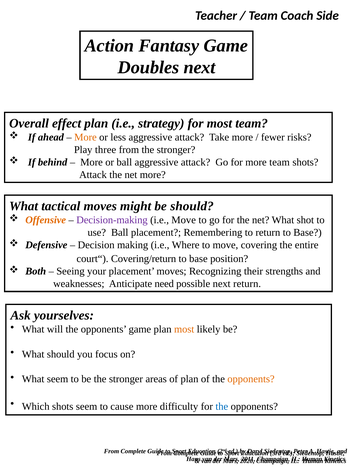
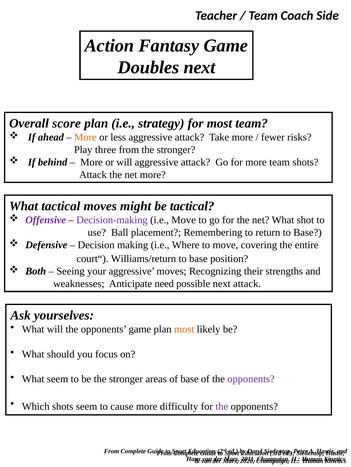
effect: effect -> score
or ball: ball -> will
be should: should -> tactical
Offensive colour: orange -> purple
Covering/return: Covering/return -> Williams/return
your placement: placement -> aggressive
next return: return -> attack
of plan: plan -> base
opponents at (251, 380) colour: orange -> purple
the at (222, 407) colour: blue -> purple
